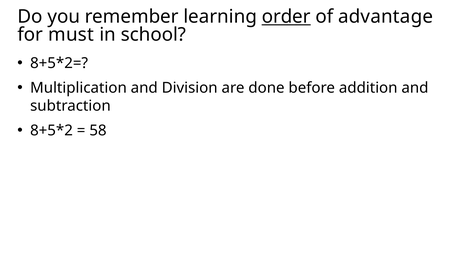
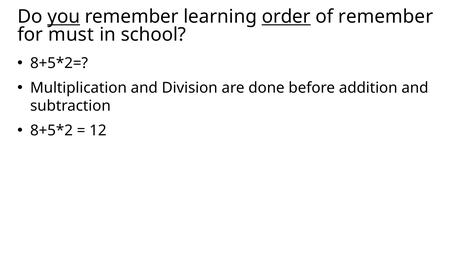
you underline: none -> present
of advantage: advantage -> remember
58: 58 -> 12
